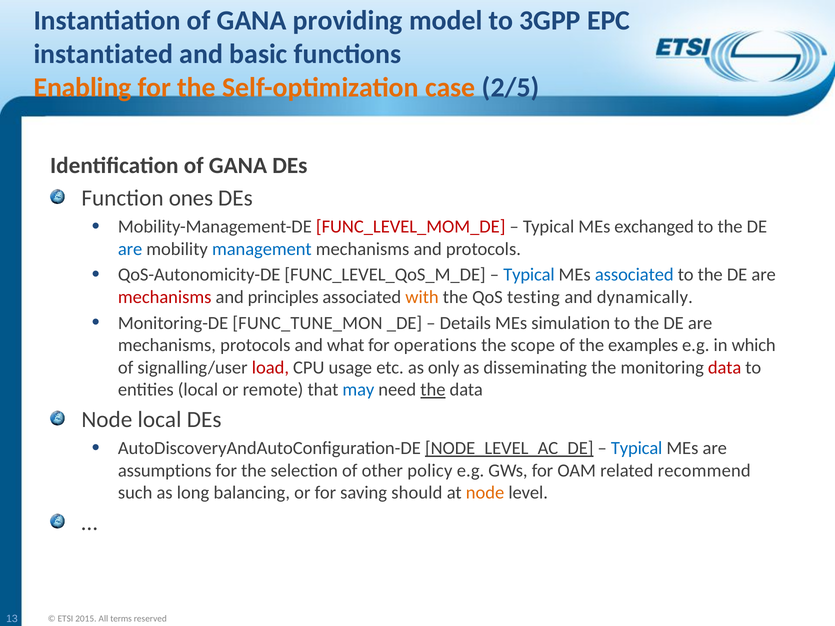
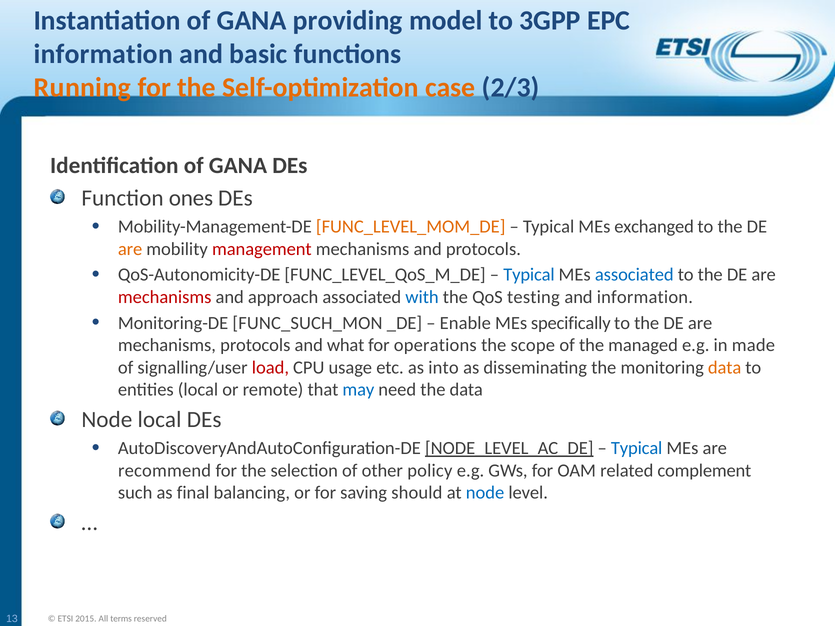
instantiated at (103, 54): instantiated -> information
Enabling: Enabling -> Running
2/5: 2/5 -> 2/3
FUNC_LEVEL_MOM_DE colour: red -> orange
are at (130, 249) colour: blue -> orange
management colour: blue -> red
principles: principles -> approach
with colour: orange -> blue
and dynamically: dynamically -> information
FUNC_TUNE_MON: FUNC_TUNE_MON -> FUNC_SUCH_MON
Details: Details -> Enable
simulation: simulation -> specifically
examples: examples -> managed
which: which -> made
only: only -> into
data at (725, 368) colour: red -> orange
the at (433, 390) underline: present -> none
assumptions: assumptions -> recommend
recommend: recommend -> complement
long: long -> final
node at (485, 493) colour: orange -> blue
